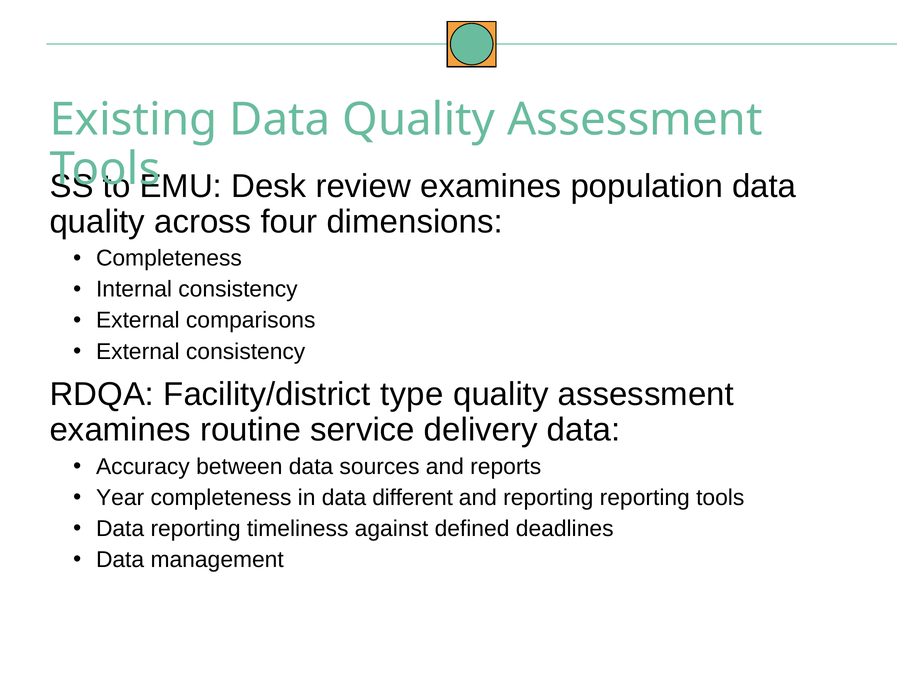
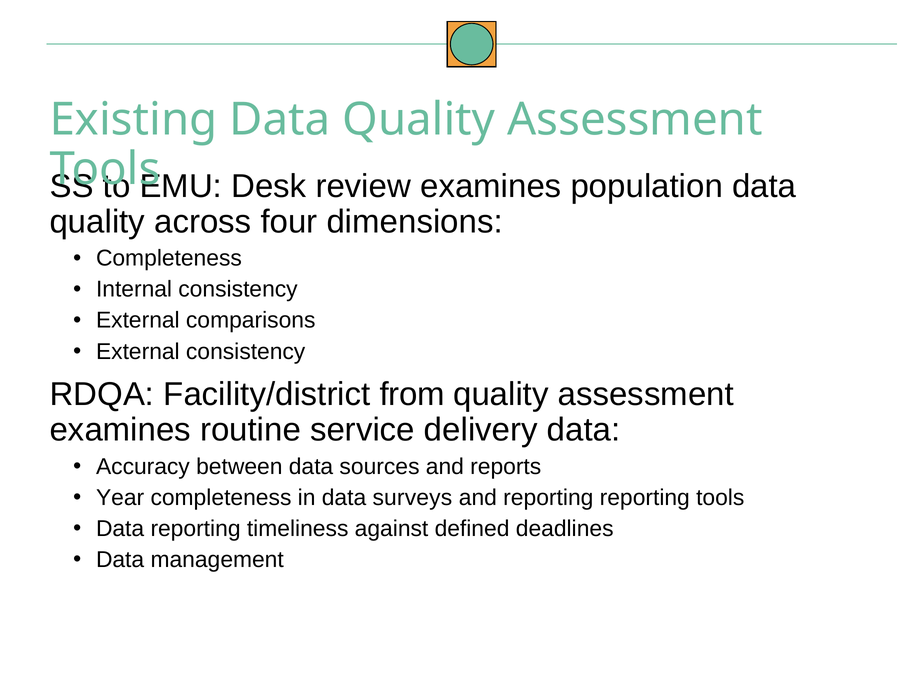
type: type -> from
different: different -> surveys
